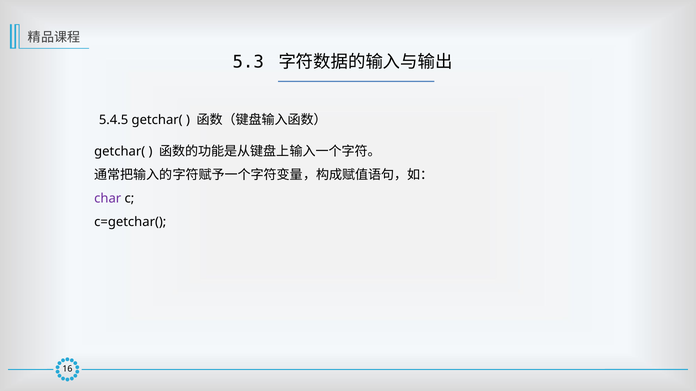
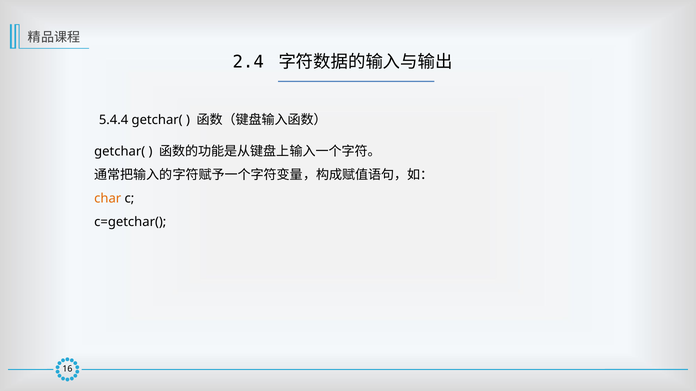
5.3: 5.3 -> 2.4
5.4.5: 5.4.5 -> 5.4.4
char colour: purple -> orange
